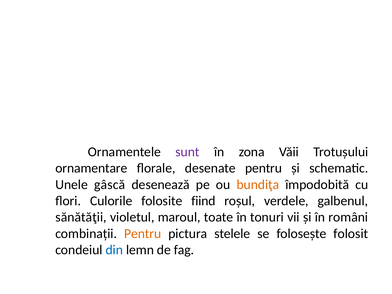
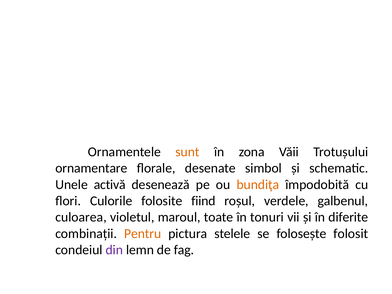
sunt colour: purple -> orange
desenate pentru: pentru -> simbol
gâscă: gâscă -> activă
sănătăţii: sănătăţii -> culoarea
români: români -> diferite
din colour: blue -> purple
